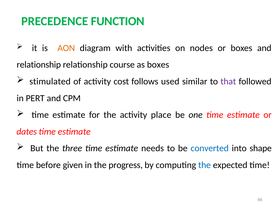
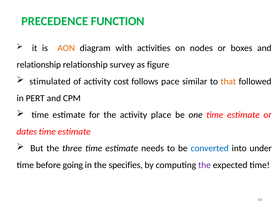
course: course -> survey
as boxes: boxes -> figure
used: used -> pace
that colour: purple -> orange
shape: shape -> under
given: given -> going
progress: progress -> specifies
the at (205, 165) colour: blue -> purple
